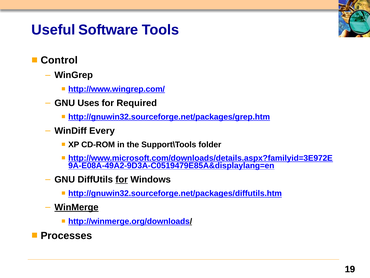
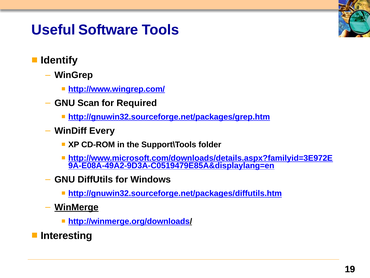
Control: Control -> Identify
Uses: Uses -> Scan
for at (122, 179) underline: present -> none
Processes: Processes -> Interesting
